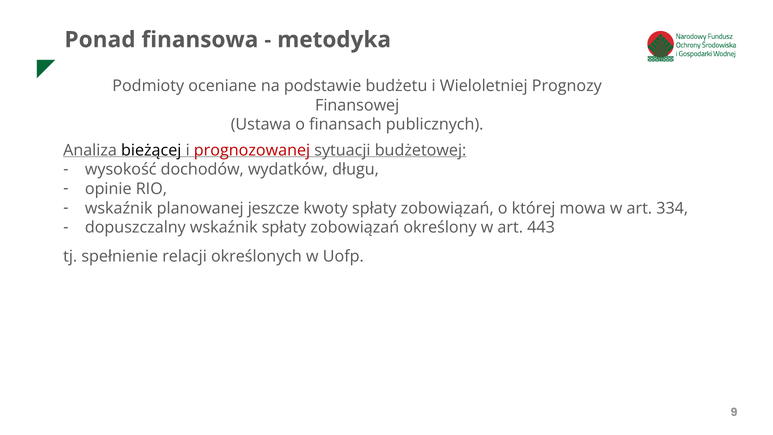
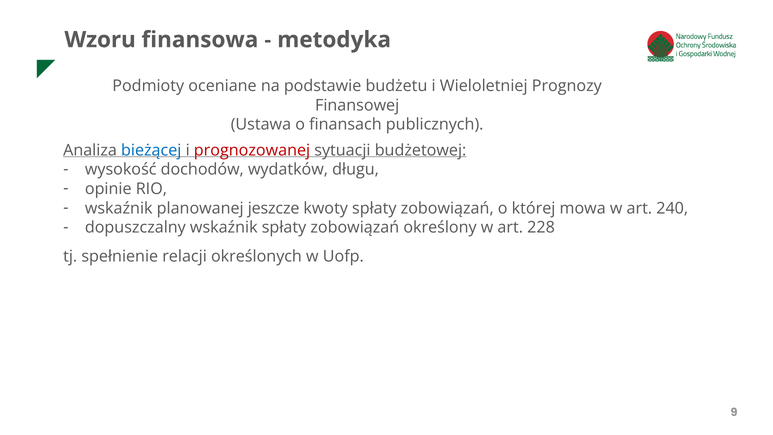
Ponad: Ponad -> Wzoru
bieżącej colour: black -> blue
334: 334 -> 240
443: 443 -> 228
